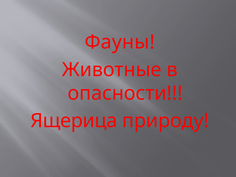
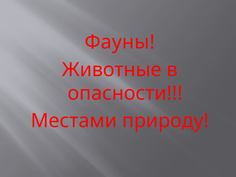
Ящерица: Ящерица -> Местами
